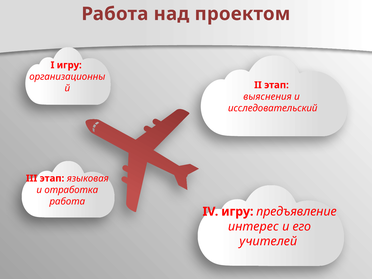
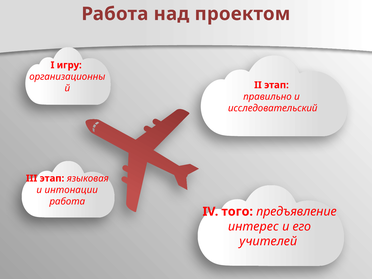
выяснения: выяснения -> правильно
отработка: отработка -> интонации
IV игру: игру -> того
